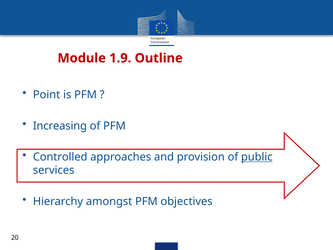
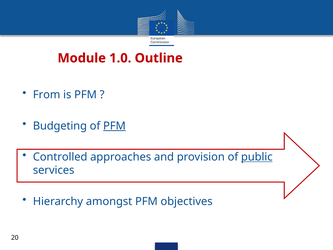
1.9: 1.9 -> 1.0
Point: Point -> From
Increasing: Increasing -> Budgeting
PFM at (114, 126) underline: none -> present
